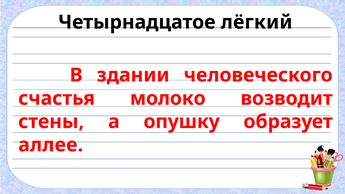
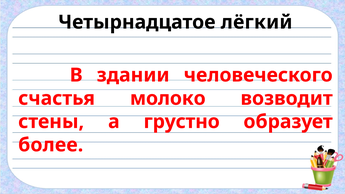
опушку: опушку -> грустно
аллее: аллее -> более
